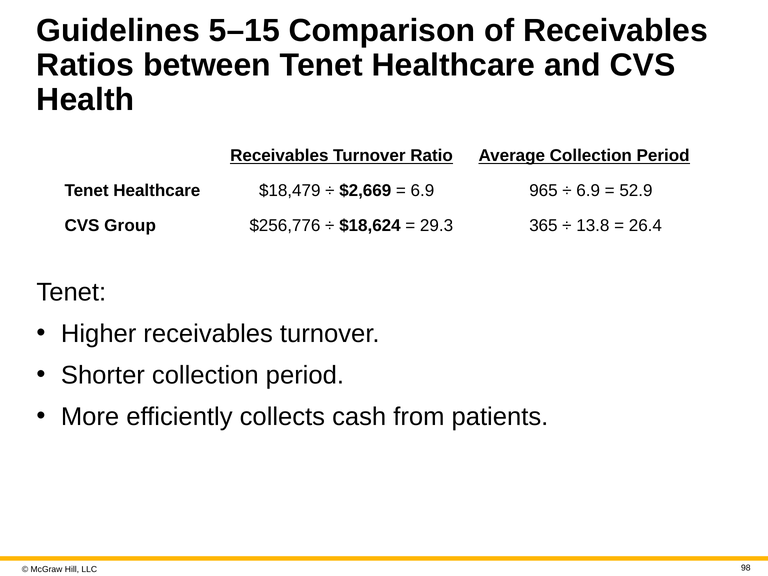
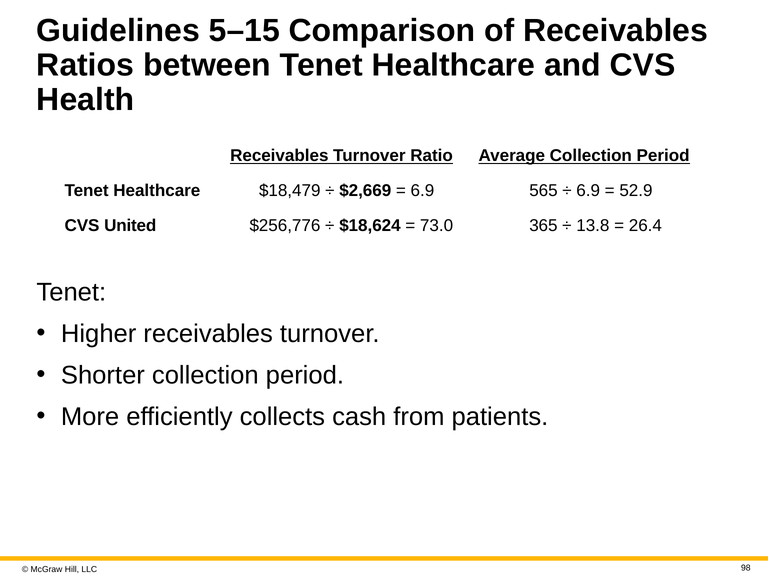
965: 965 -> 565
Group: Group -> United
29.3: 29.3 -> 73.0
